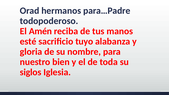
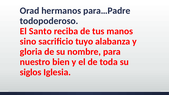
Amén: Amén -> Santo
esté: esté -> sino
